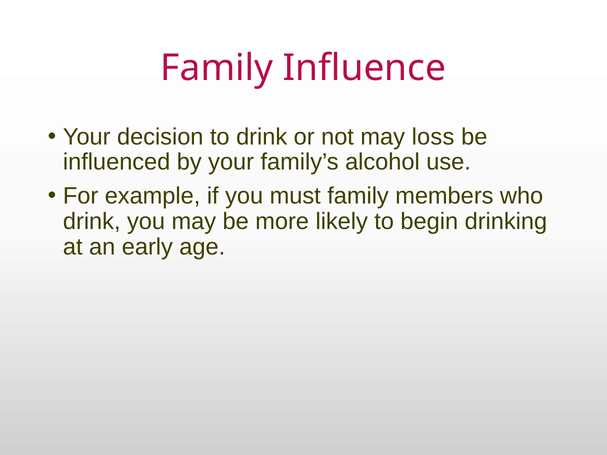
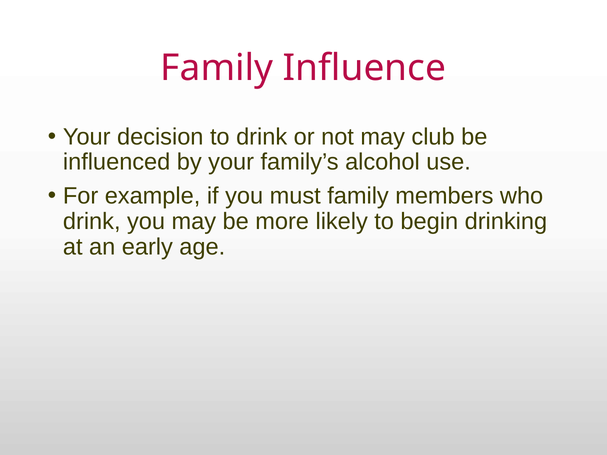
loss: loss -> club
